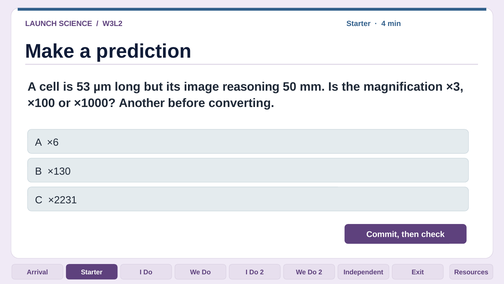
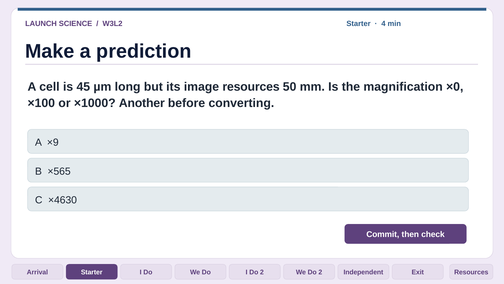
53: 53 -> 45
image reasoning: reasoning -> resources
×3: ×3 -> ×0
×6: ×6 -> ×9
×130: ×130 -> ×565
×2231: ×2231 -> ×4630
